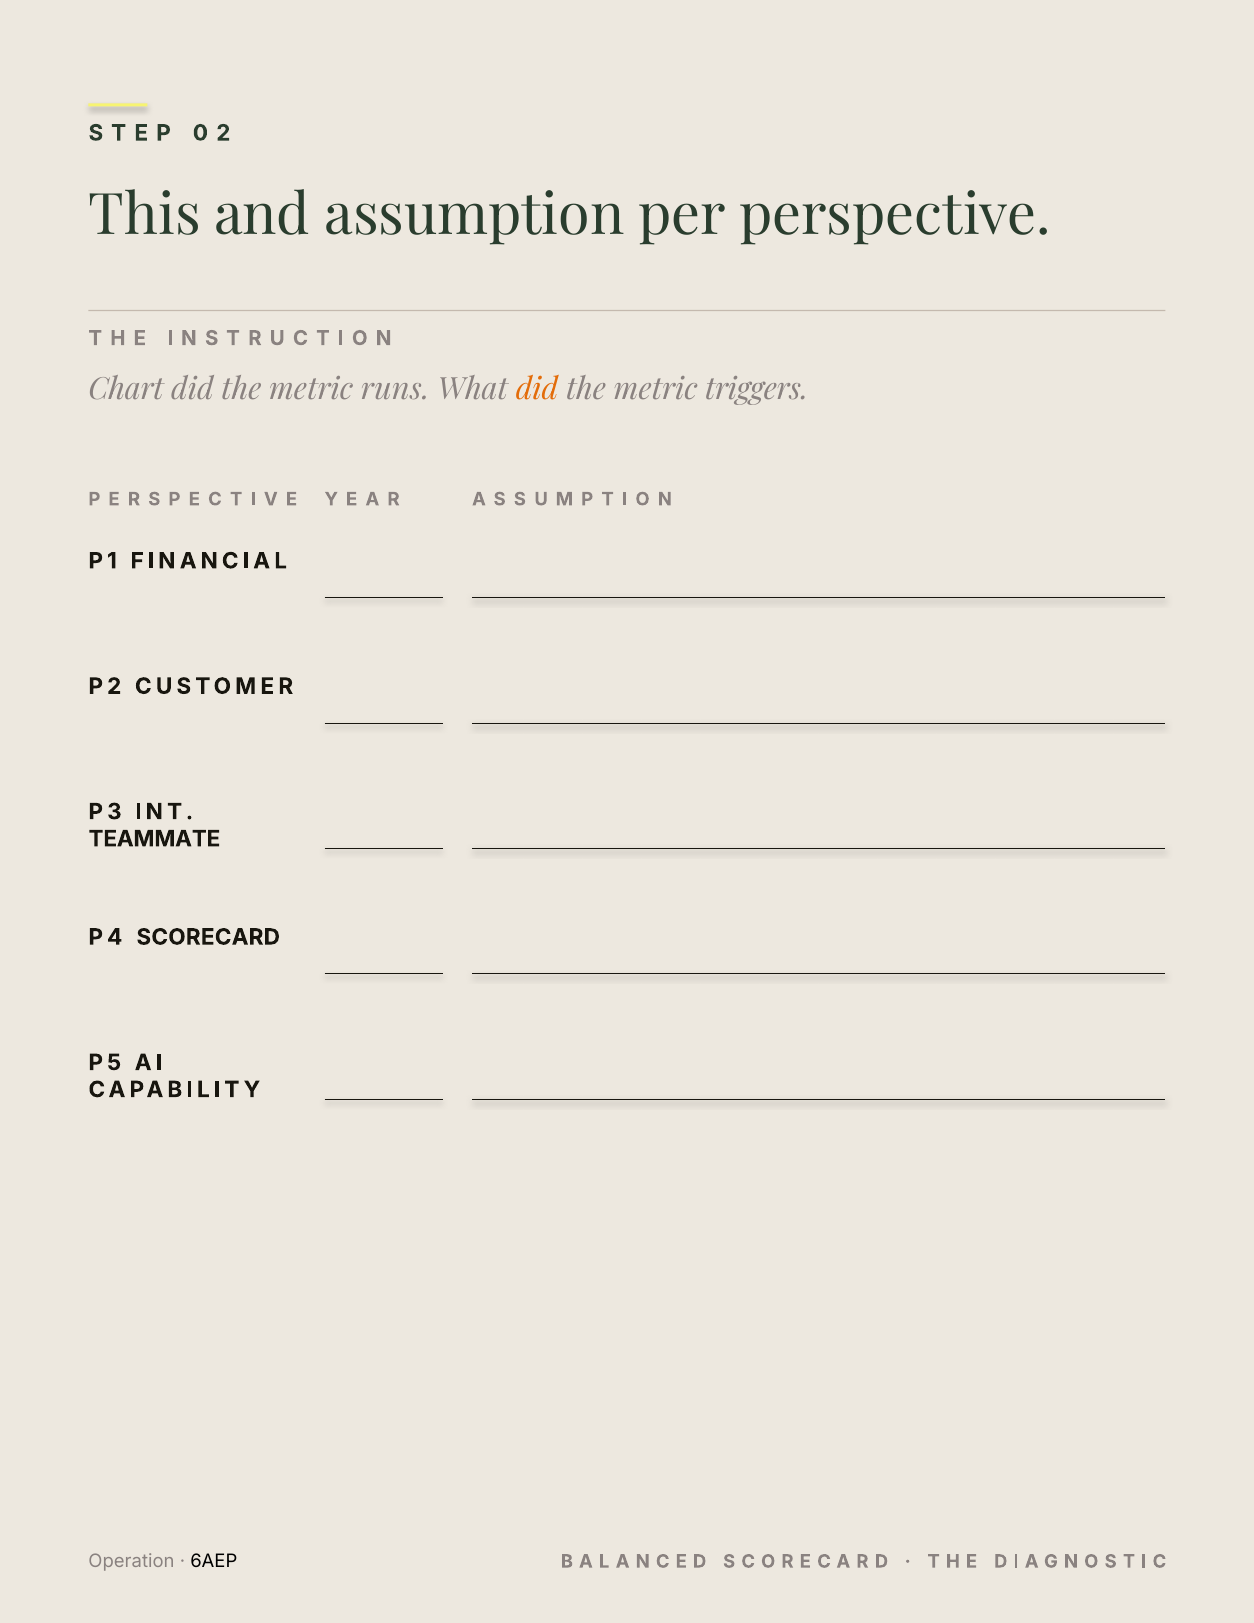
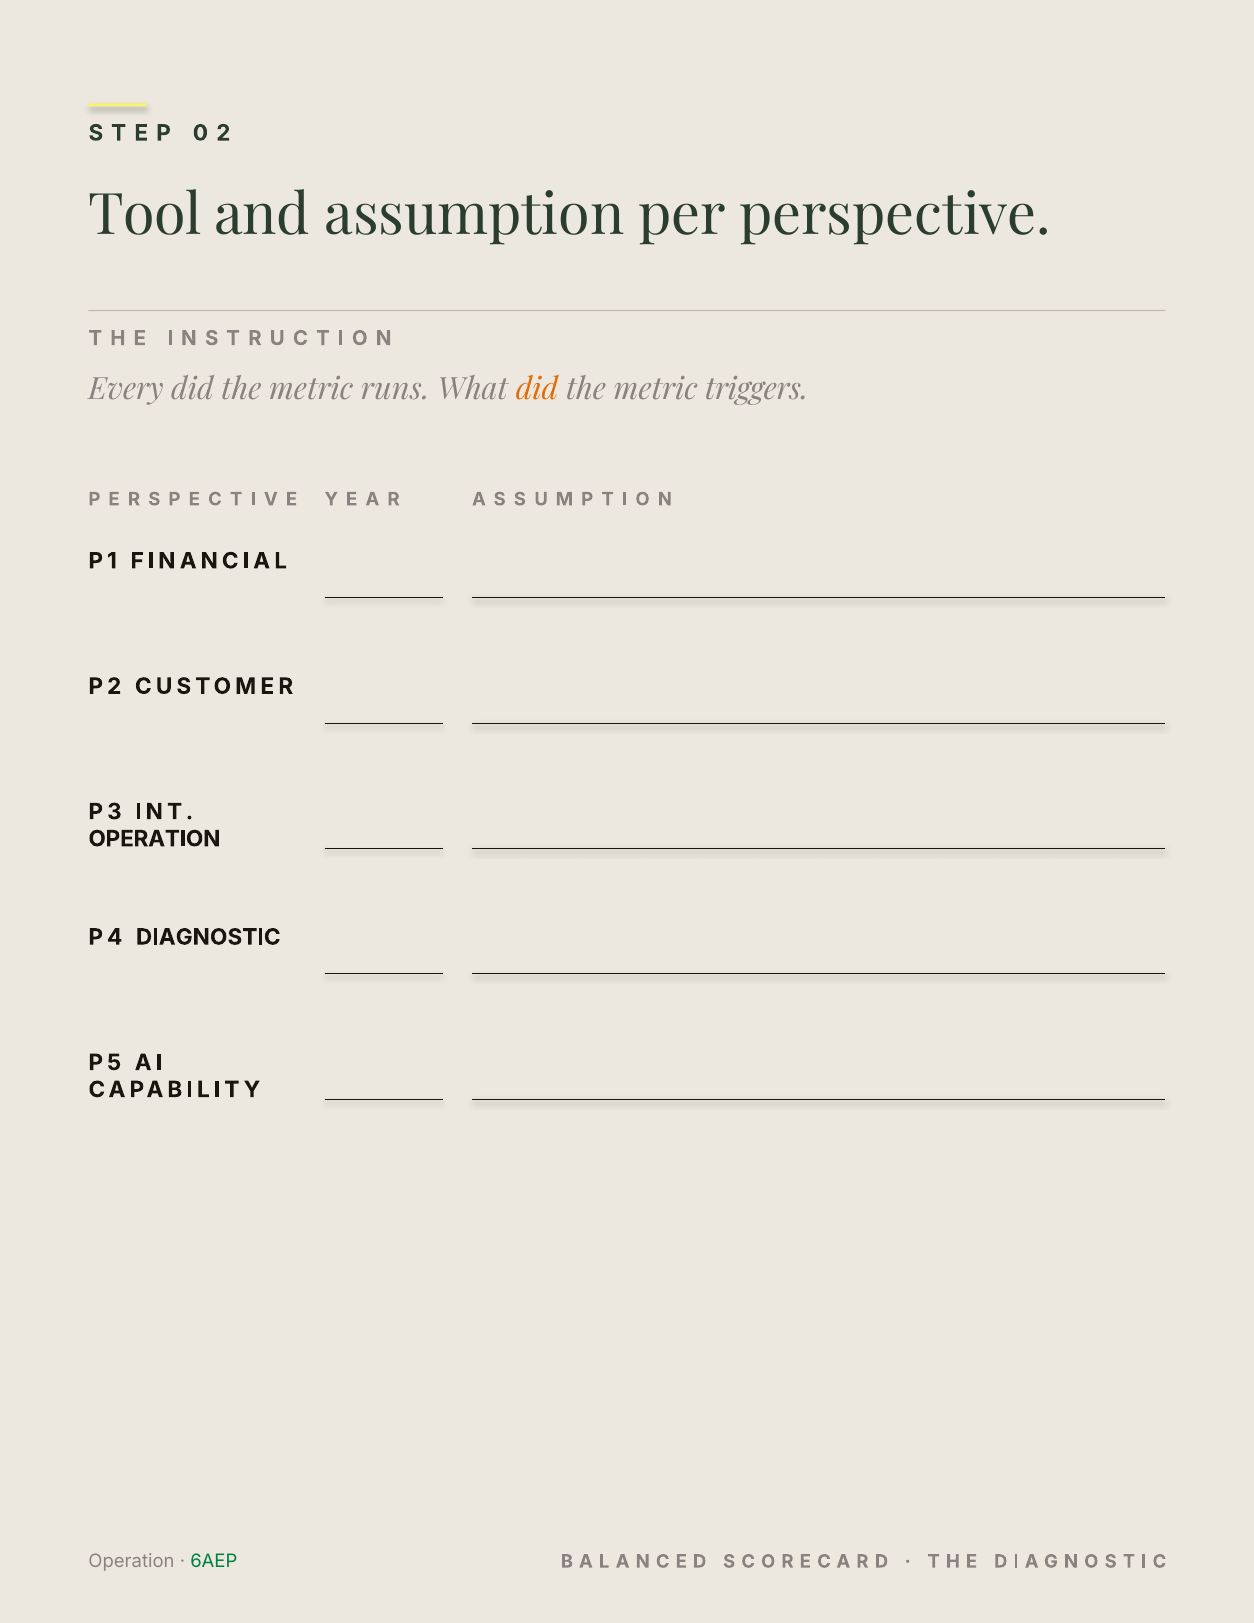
This: This -> Tool
Chart: Chart -> Every
TEAMMATE at (154, 839): TEAMMATE -> OPERATION
SCORECARD: SCORECARD -> DIAGNOSTIC
6AEP colour: black -> green
